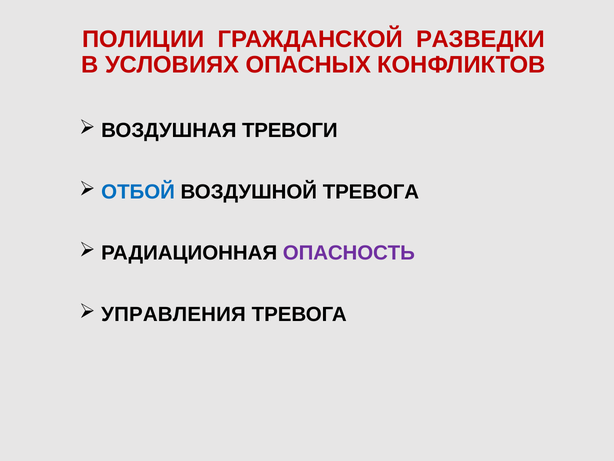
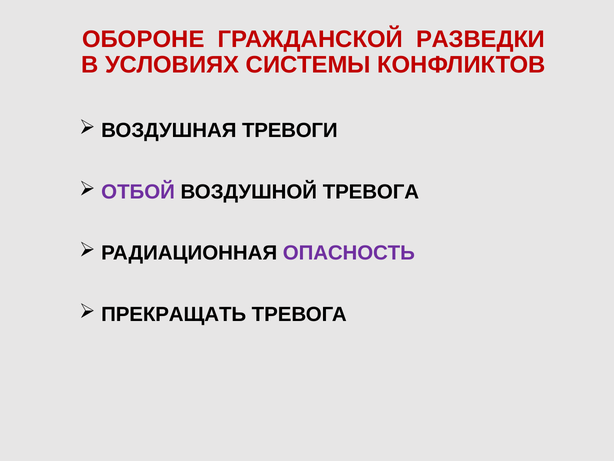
ПОЛИЦИИ: ПОЛИЦИИ -> ОБОРОНЕ
ОПАСНЫХ: ОПАСНЫХ -> СИСТЕМЫ
ОТБОЙ colour: blue -> purple
УПРАВЛЕНИЯ: УПРАВЛЕНИЯ -> ПРЕКРАЩАТЬ
